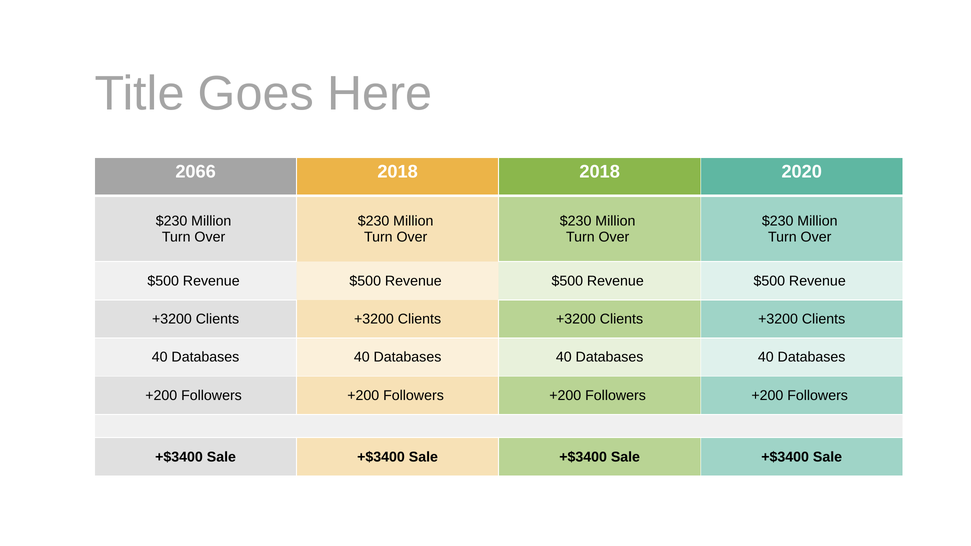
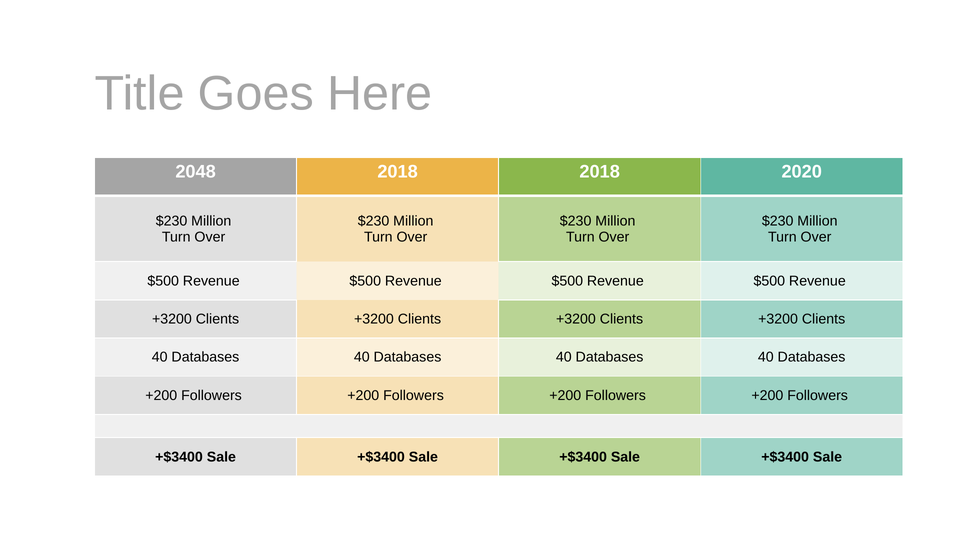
2066: 2066 -> 2048
